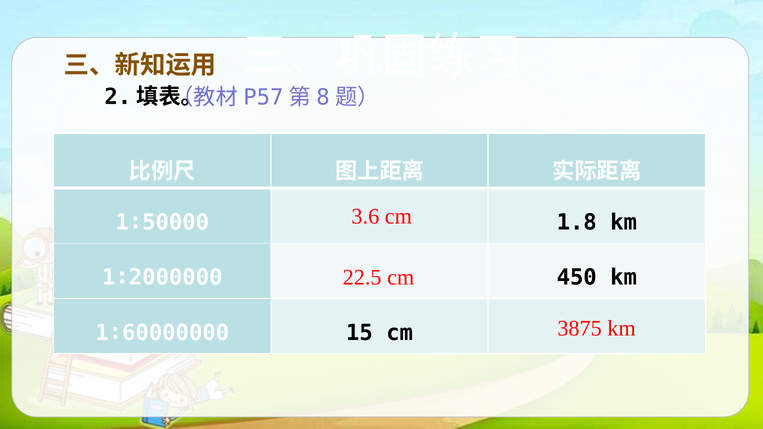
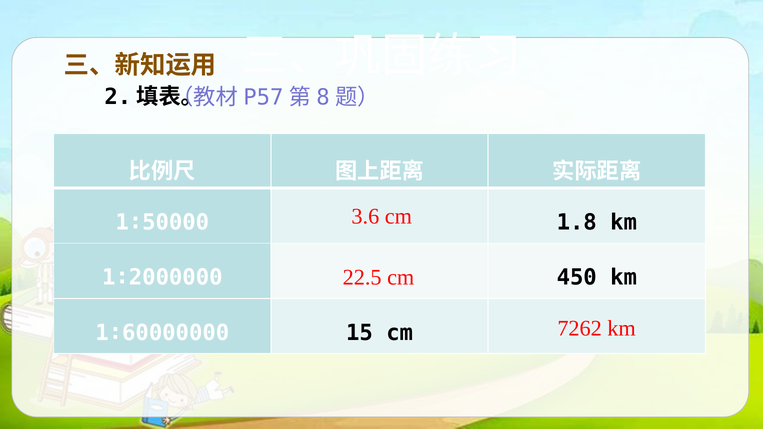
3875: 3875 -> 7262
